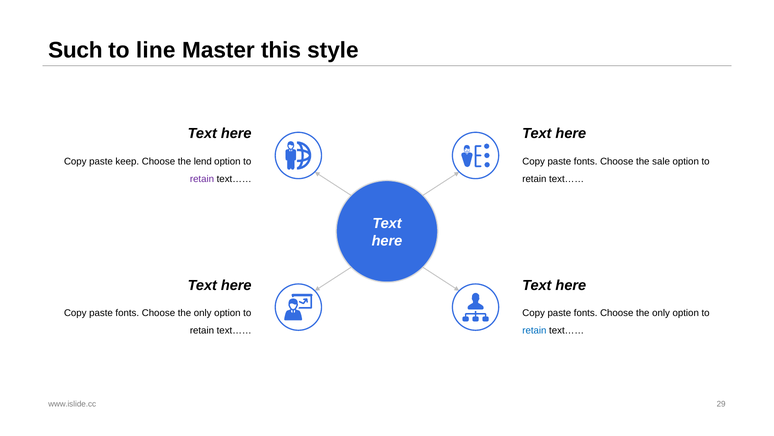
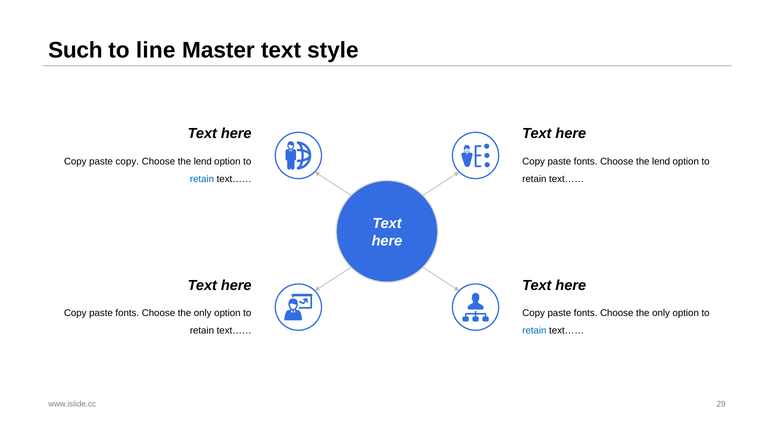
Master this: this -> text
paste keep: keep -> copy
fonts Choose the sale: sale -> lend
retain at (202, 179) colour: purple -> blue
